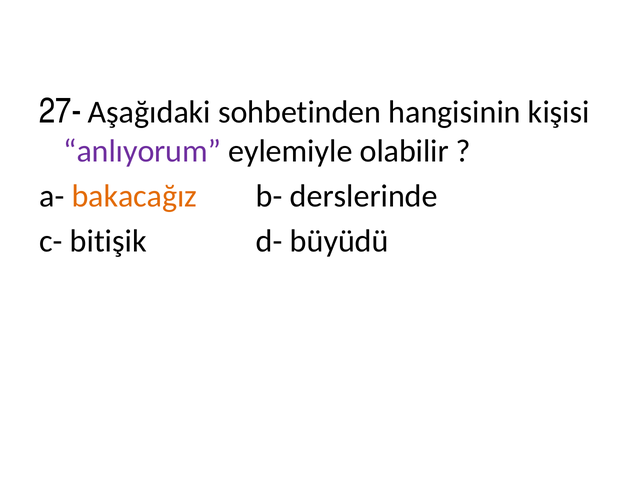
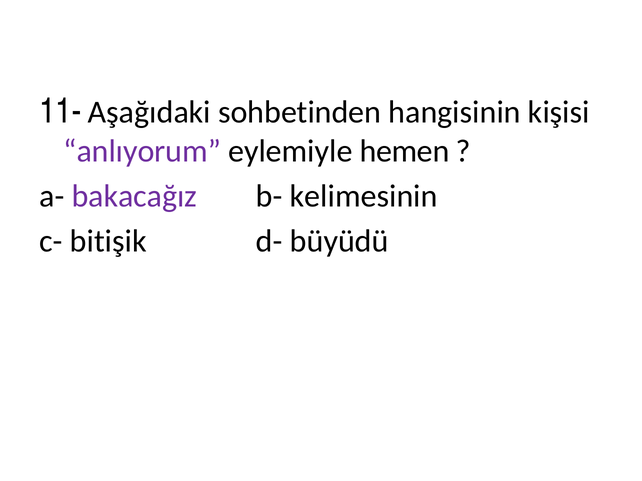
27-: 27- -> 11-
olabilir: olabilir -> hemen
bakacağız colour: orange -> purple
derslerinde: derslerinde -> kelimesinin
